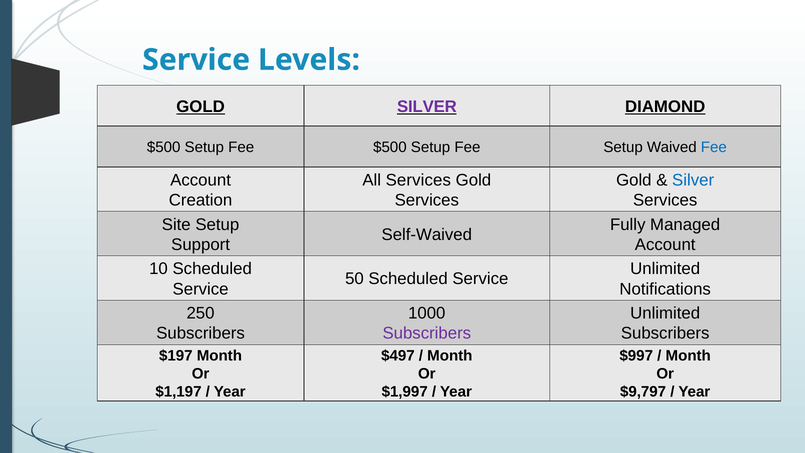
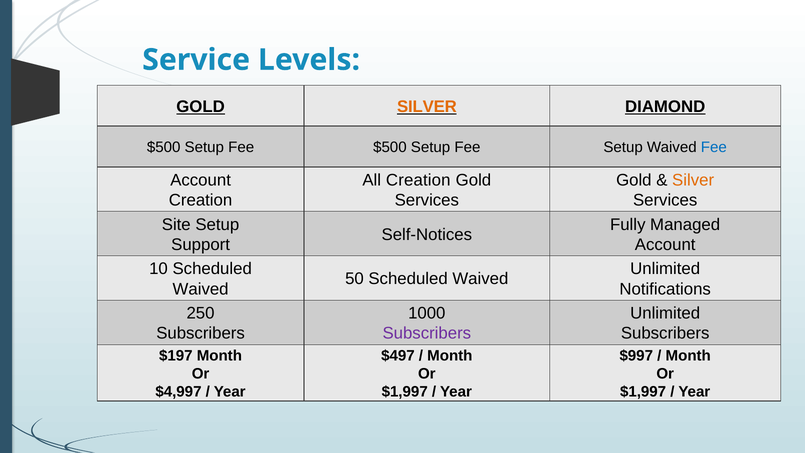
SILVER at (427, 106) colour: purple -> orange
All Services: Services -> Creation
Silver at (693, 180) colour: blue -> orange
Self-Waived: Self-Waived -> Self-Notices
50 Scheduled Service: Service -> Waived
Service at (201, 289): Service -> Waived
$1,197: $1,197 -> $4,997
$9,797 at (643, 392): $9,797 -> $1,997
